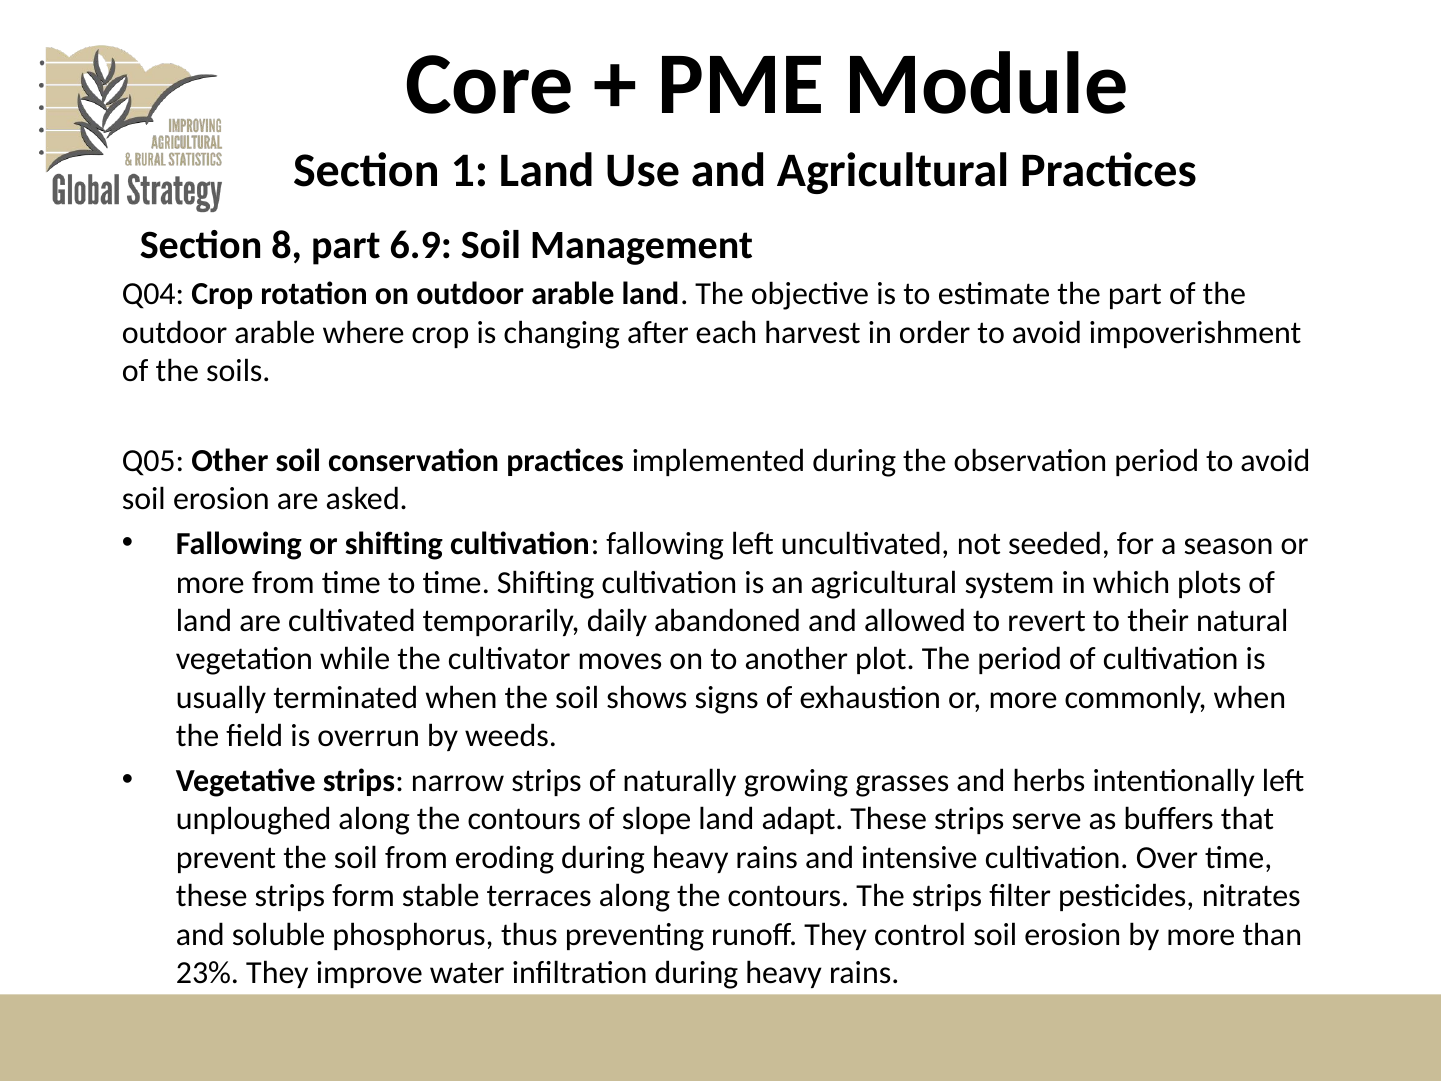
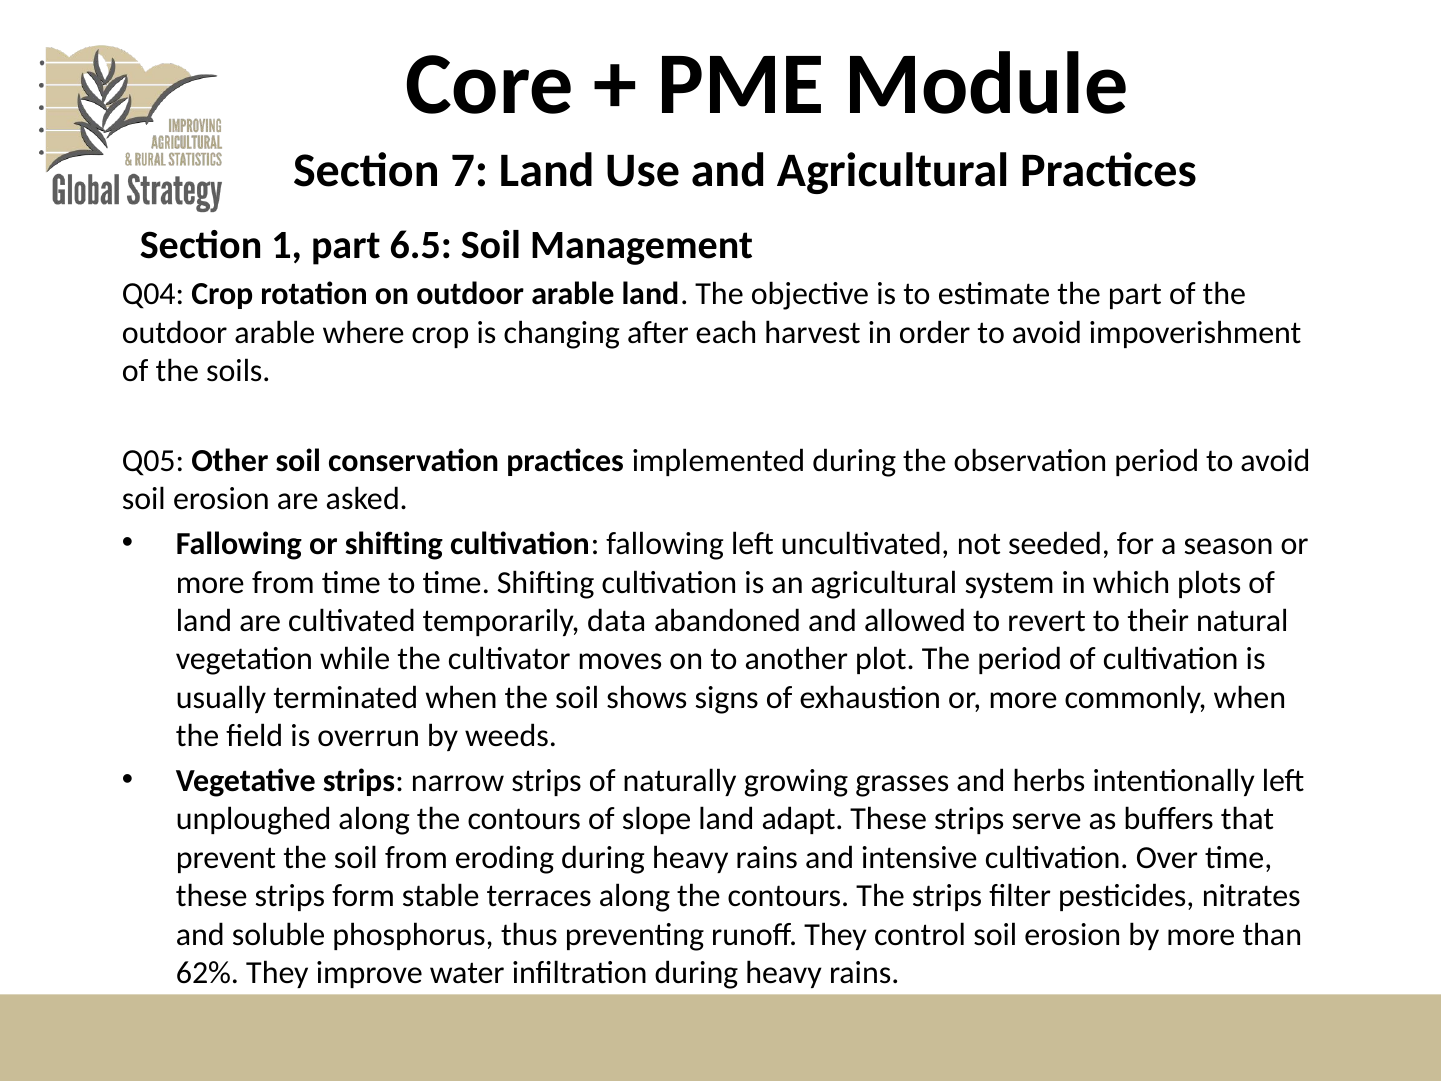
1: 1 -> 7
8: 8 -> 1
6.9: 6.9 -> 6.5
daily: daily -> data
23%: 23% -> 62%
